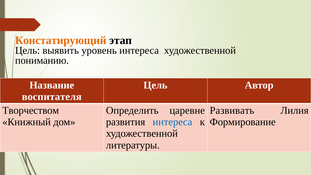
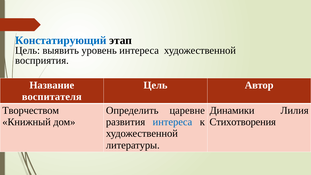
Констатирующий colour: orange -> blue
пониманию: пониманию -> восприятия
Развивать: Развивать -> Динамики
Формирование: Формирование -> Стихотворения
